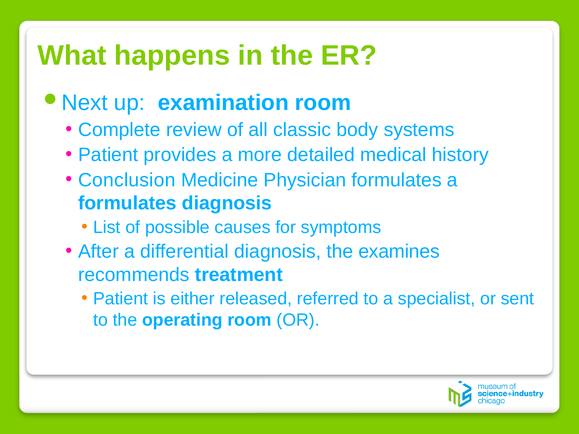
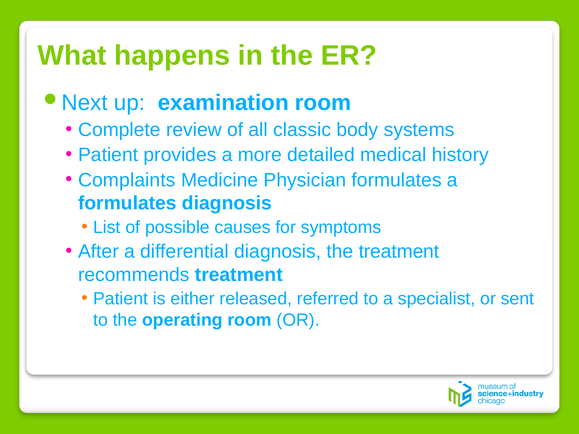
Conclusion: Conclusion -> Complaints
the examines: examines -> treatment
